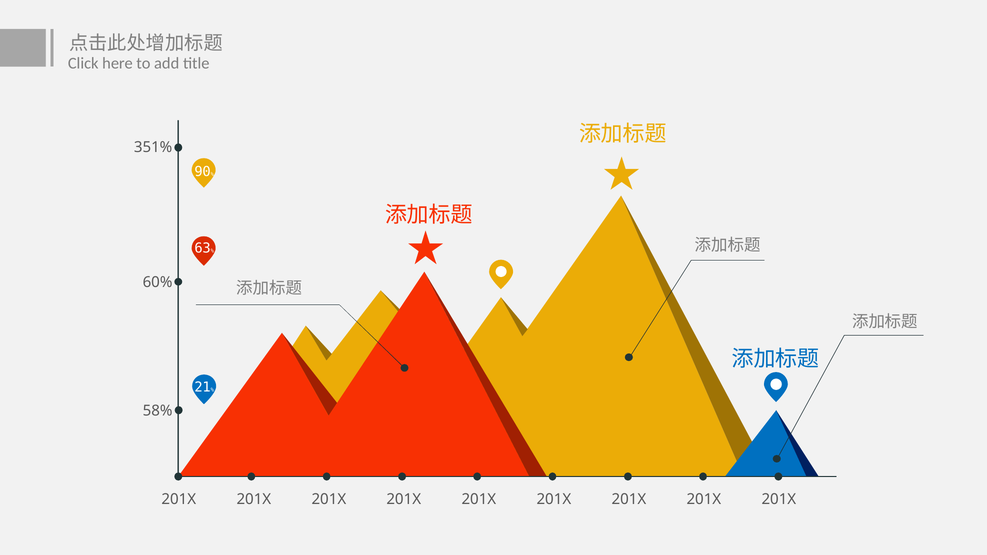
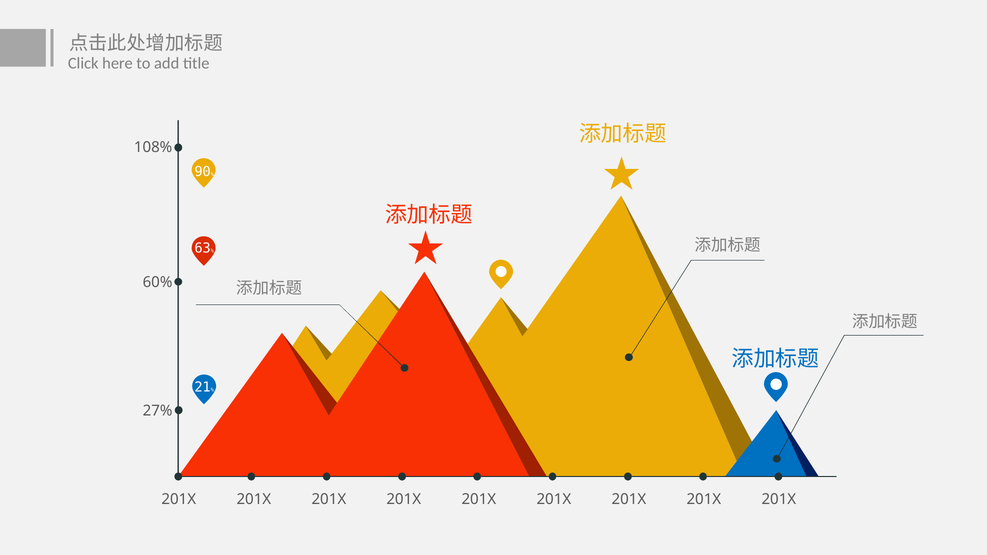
351%: 351% -> 108%
58%: 58% -> 27%
